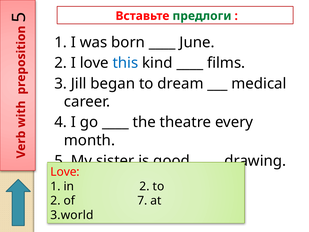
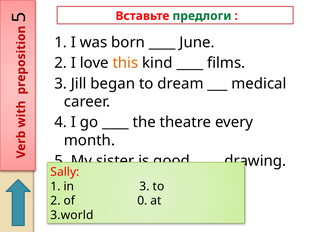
this colour: blue -> orange
Love at (65, 172): Love -> Sally
in 2: 2 -> 3
7: 7 -> 0
